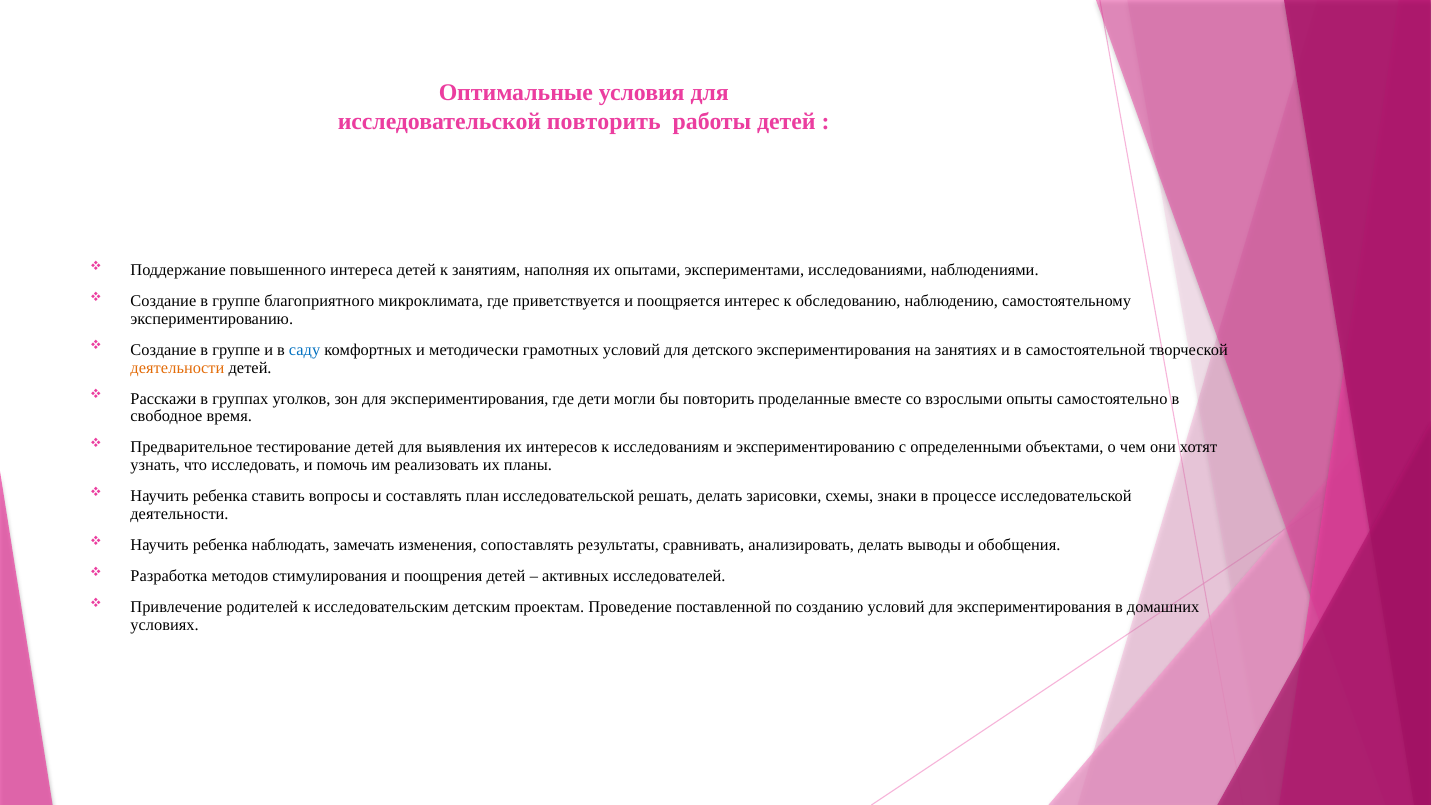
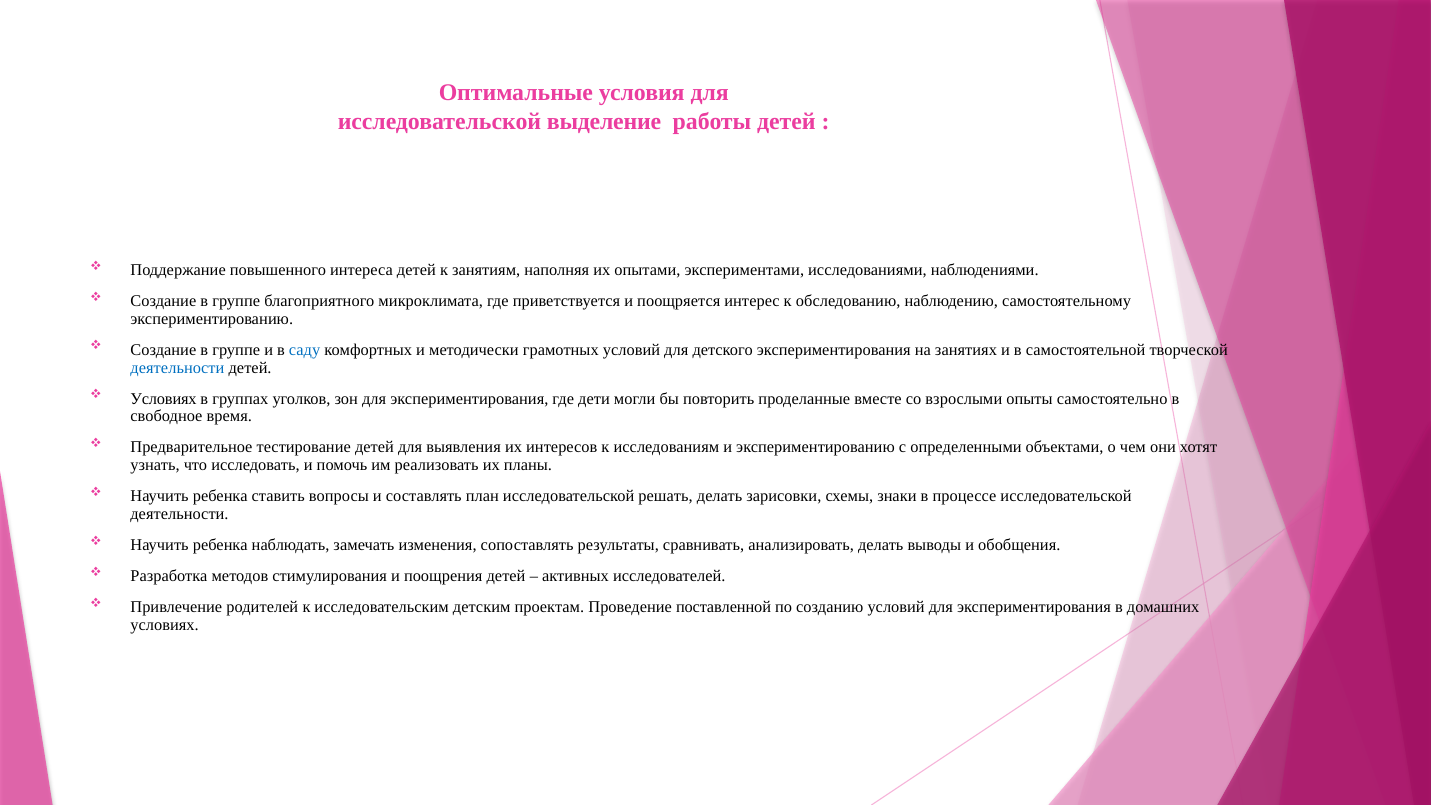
исследовательской повторить: повторить -> выделение
деятельности at (177, 368) colour: orange -> blue
Расскажи at (163, 399): Расскажи -> Условиях
